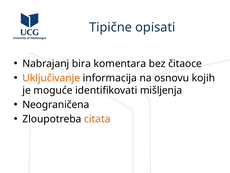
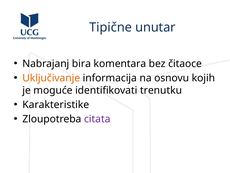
opisati: opisati -> unutar
mišljenja: mišljenja -> trenutku
Neograničena: Neograničena -> Karakteristike
citata colour: orange -> purple
